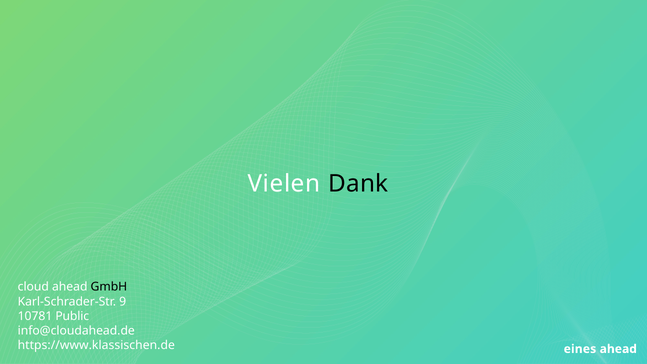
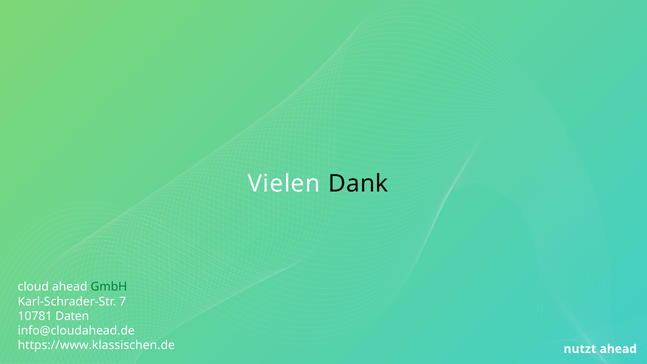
GmbH colour: black -> green
9: 9 -> 7
Public: Public -> Daten
eines: eines -> nutzt
